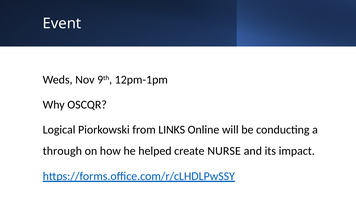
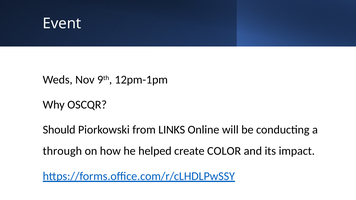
Logical: Logical -> Should
NURSE: NURSE -> COLOR
